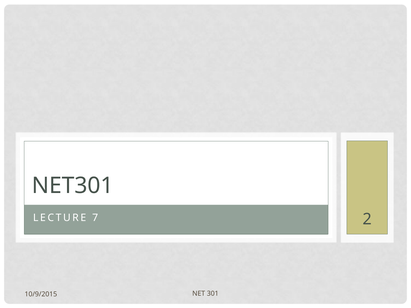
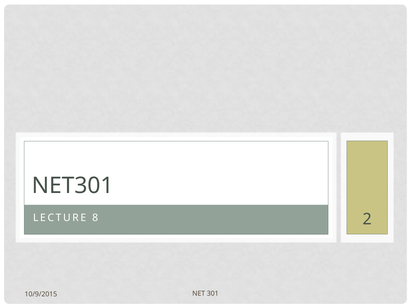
7: 7 -> 8
